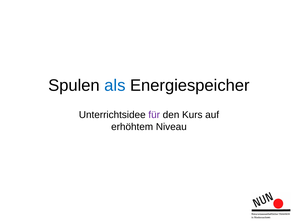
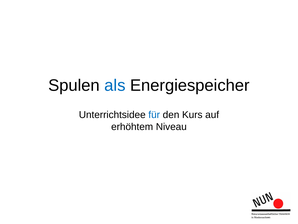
für colour: purple -> blue
